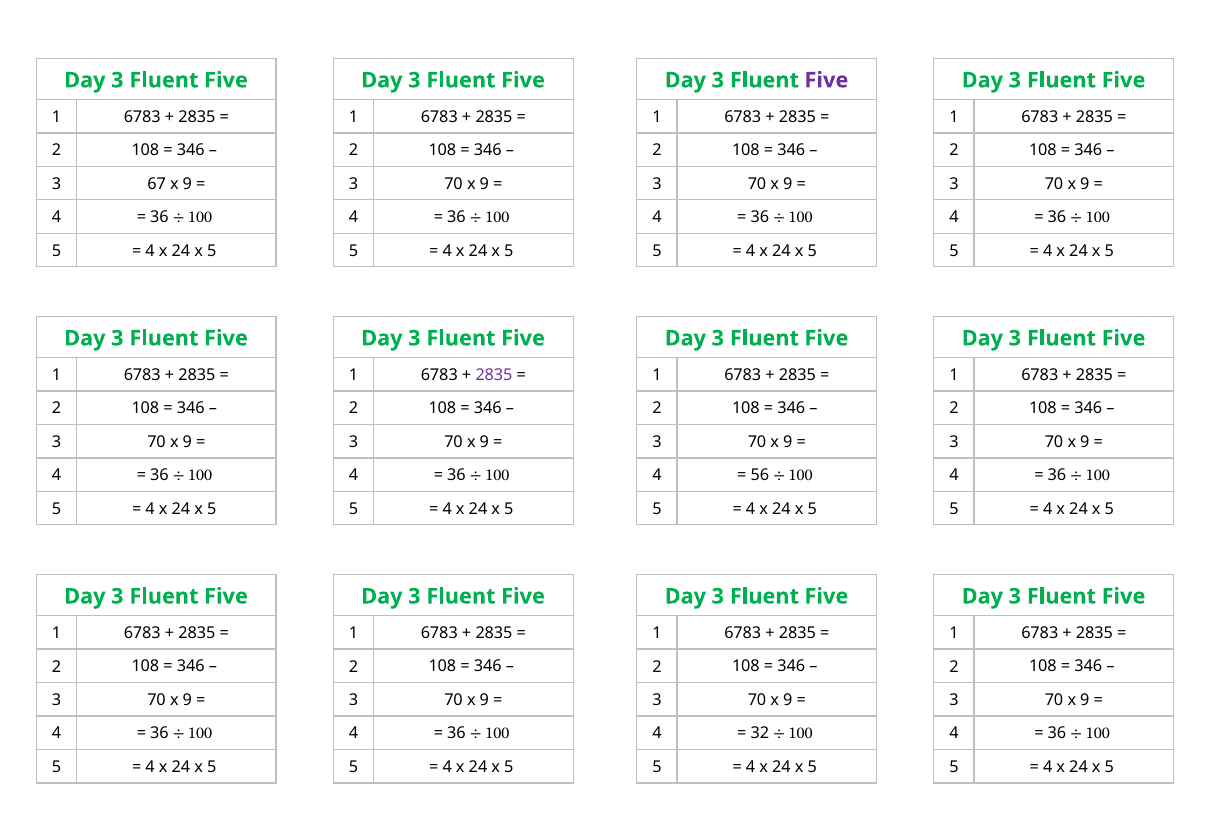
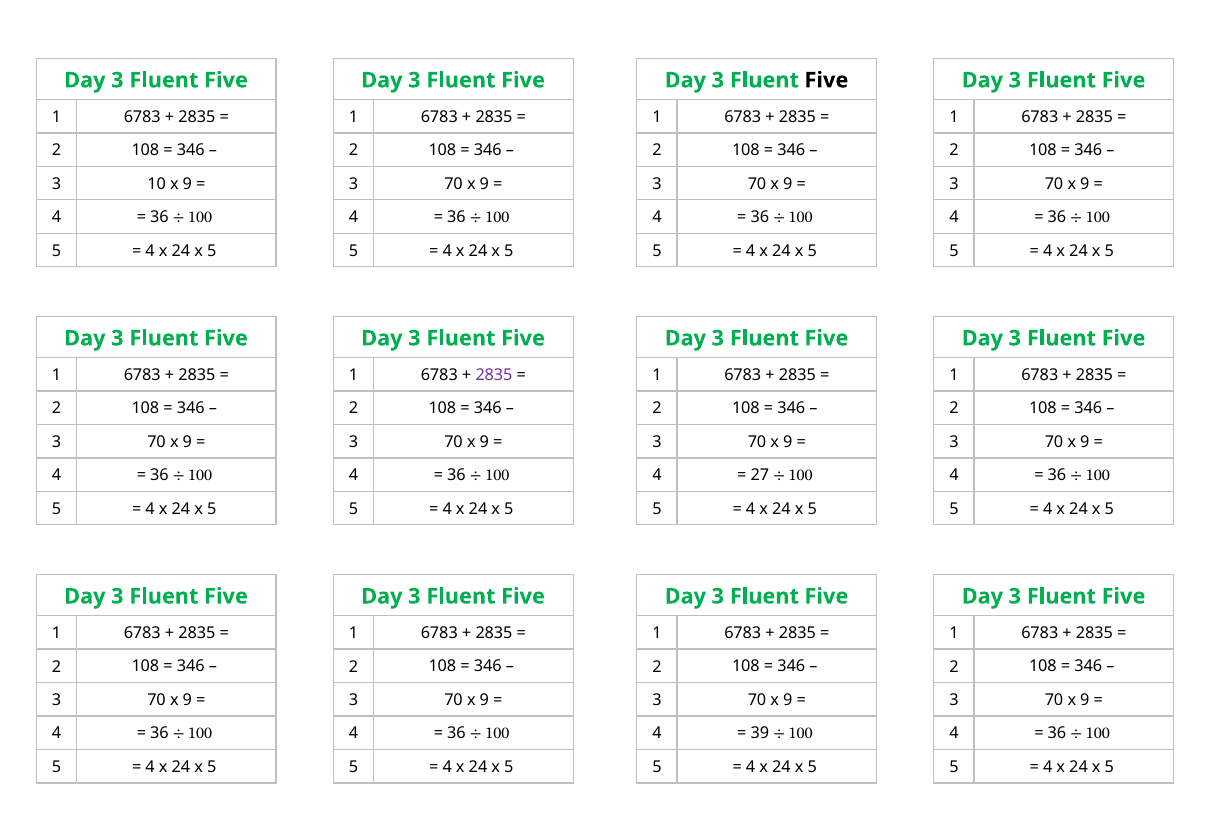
Five at (826, 80) colour: purple -> black
67: 67 -> 10
56: 56 -> 27
32: 32 -> 39
